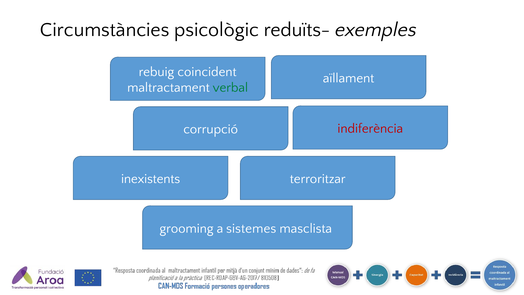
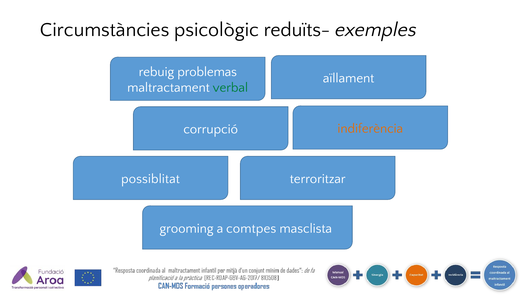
coincident: coincident -> problemas
indiferència colour: red -> orange
inexistents: inexistents -> possiblitat
sistemes: sistemes -> comtpes
